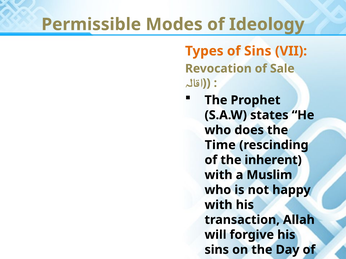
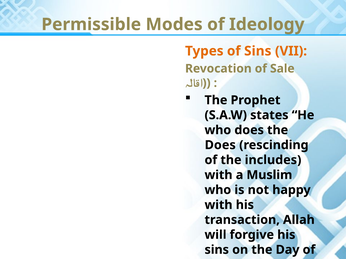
Time at (220, 145): Time -> Does
inherent: inherent -> includes
